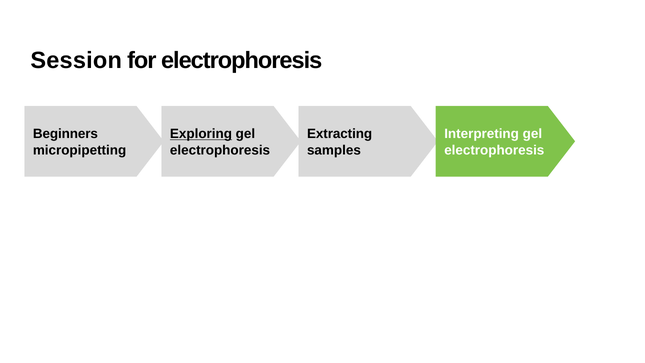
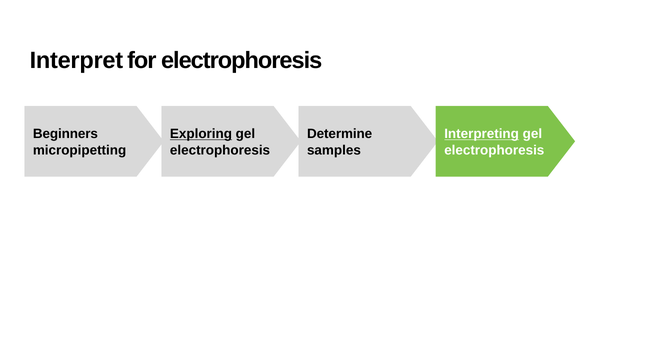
Session: Session -> Interpret
Extracting: Extracting -> Determine
Interpreting underline: none -> present
